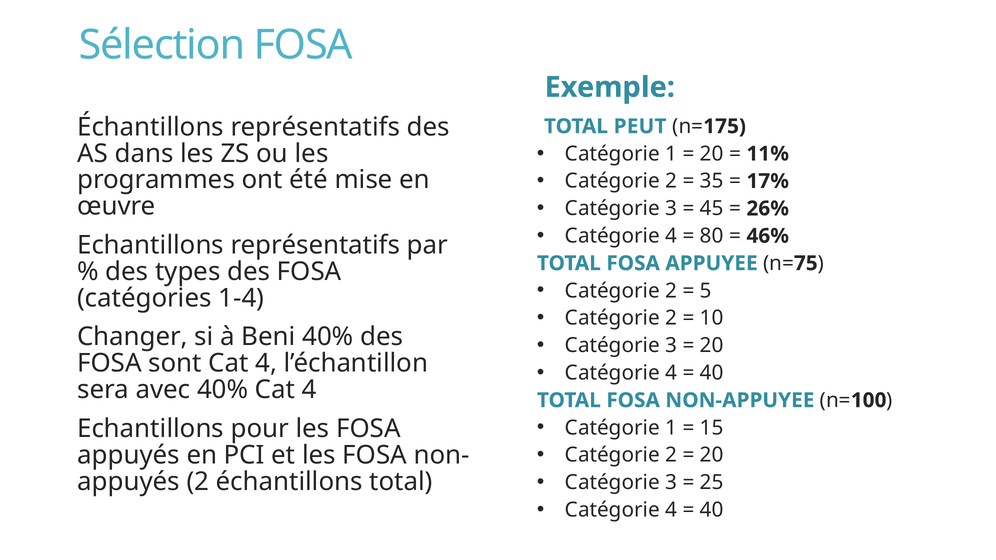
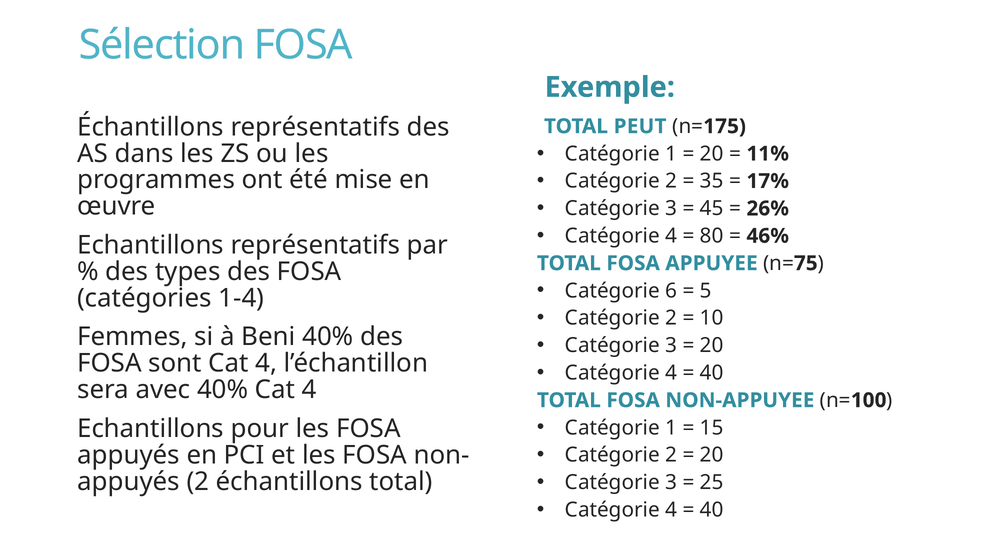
2 at (671, 291): 2 -> 6
Changer: Changer -> Femmes
